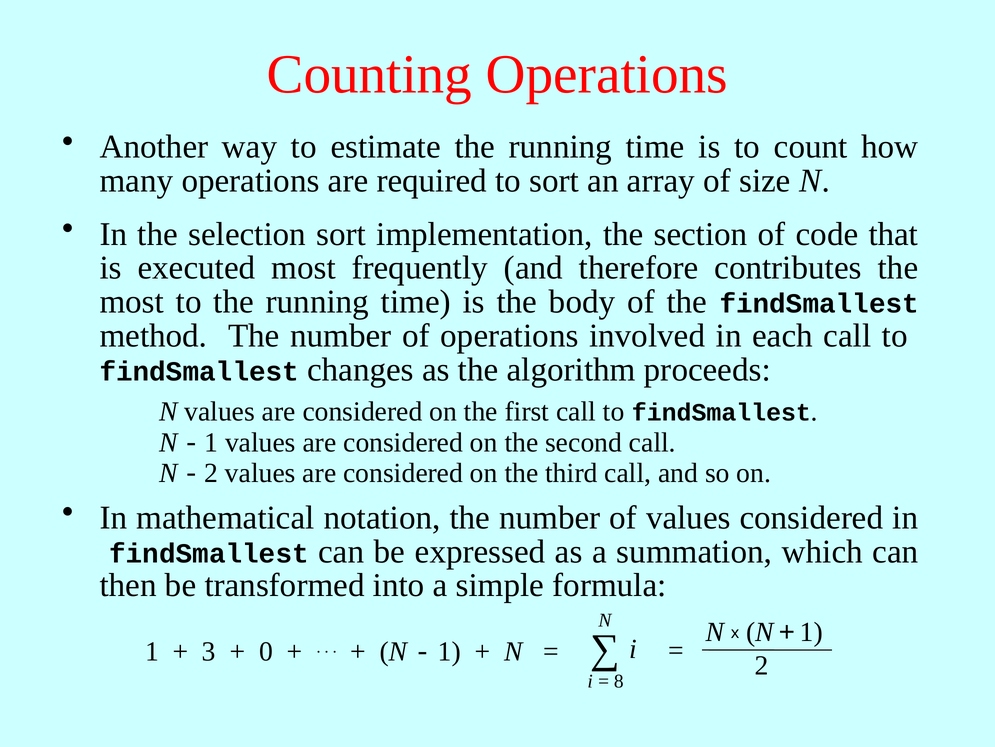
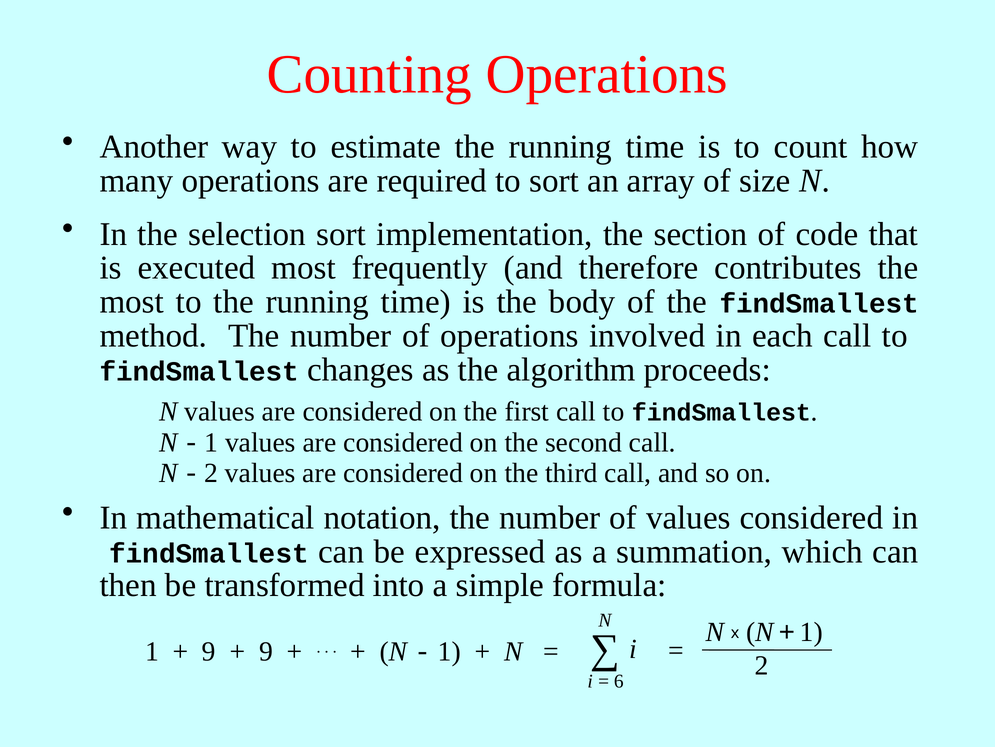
3 at (209, 651): 3 -> 9
0 at (266, 651): 0 -> 9
8: 8 -> 6
